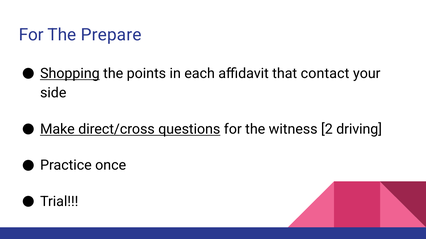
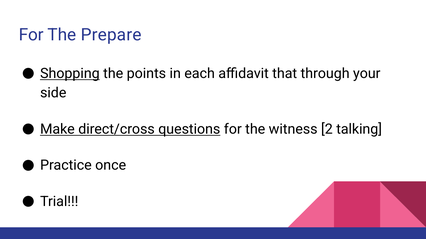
contact: contact -> through
driving: driving -> talking
